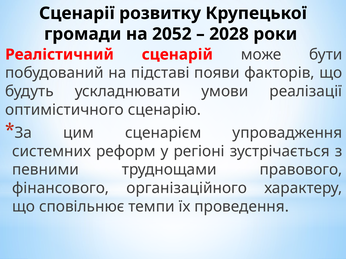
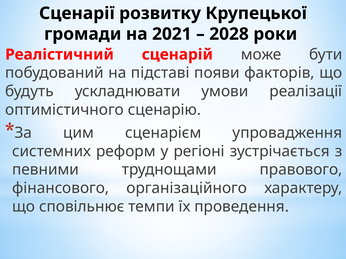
2052: 2052 -> 2021
